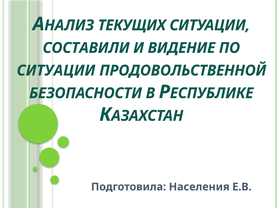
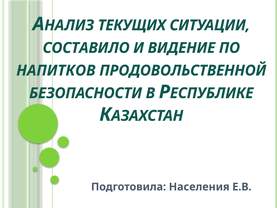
СОСТАВИЛИ: СОСТАВИЛИ -> СОСТАВИЛО
СИТУАЦИИ at (56, 70): СИТУАЦИИ -> НАПИТКОВ
